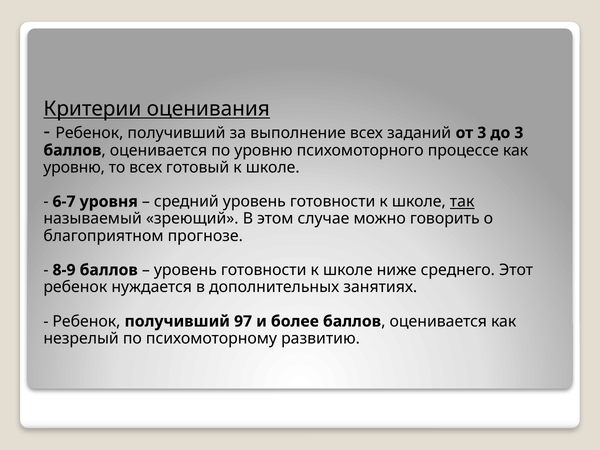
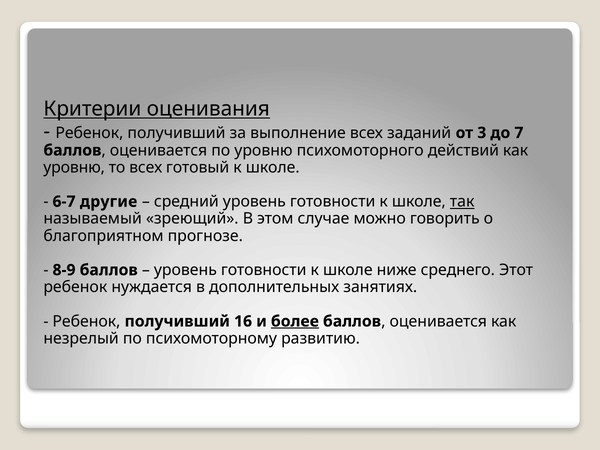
до 3: 3 -> 7
процессе: процессе -> действий
уровня: уровня -> другие
97: 97 -> 16
более underline: none -> present
